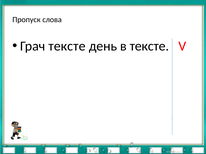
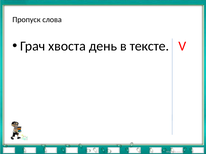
Грач тексте: тексте -> хвоста
